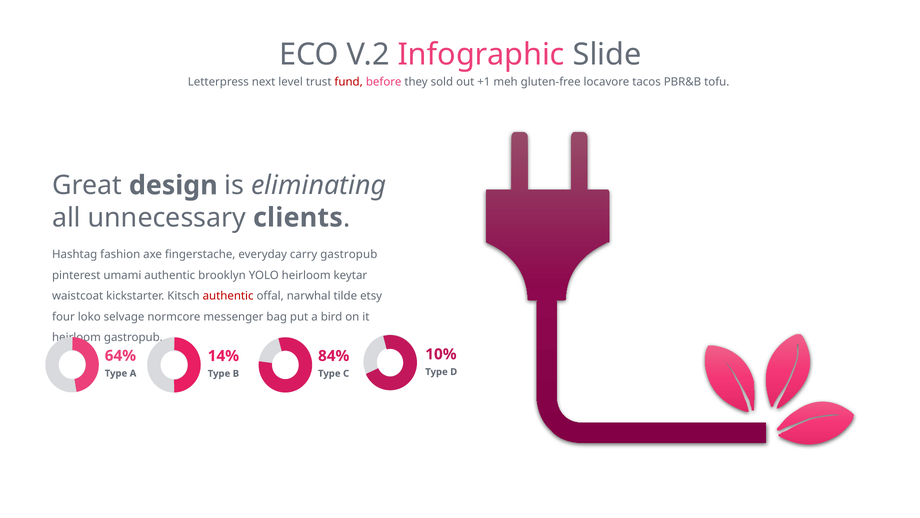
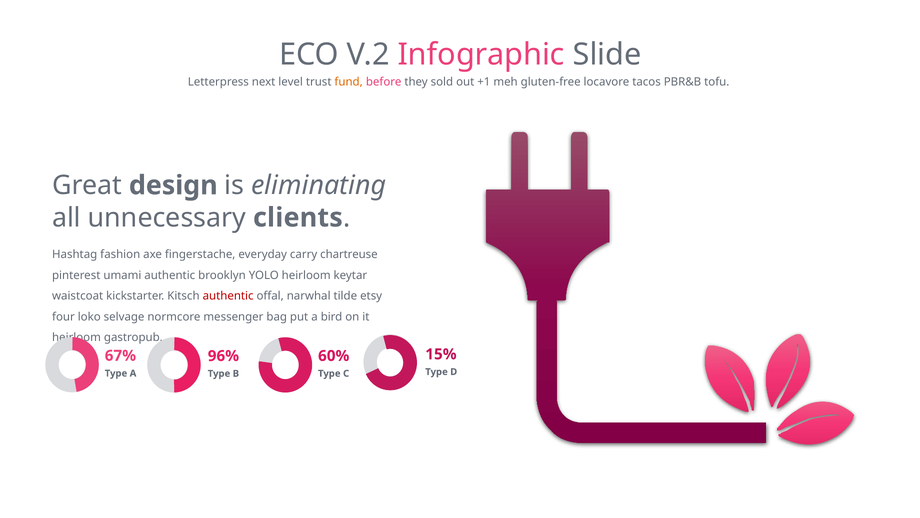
fund colour: red -> orange
carry gastropub: gastropub -> chartreuse
10%: 10% -> 15%
64%: 64% -> 67%
14%: 14% -> 96%
84%: 84% -> 60%
